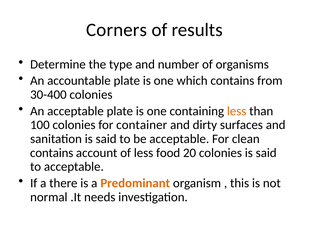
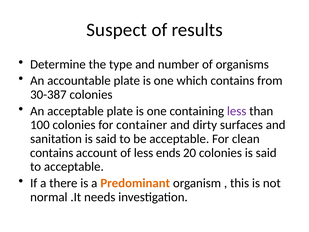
Corners: Corners -> Suspect
30-400: 30-400 -> 30-387
less at (237, 111) colour: orange -> purple
food: food -> ends
